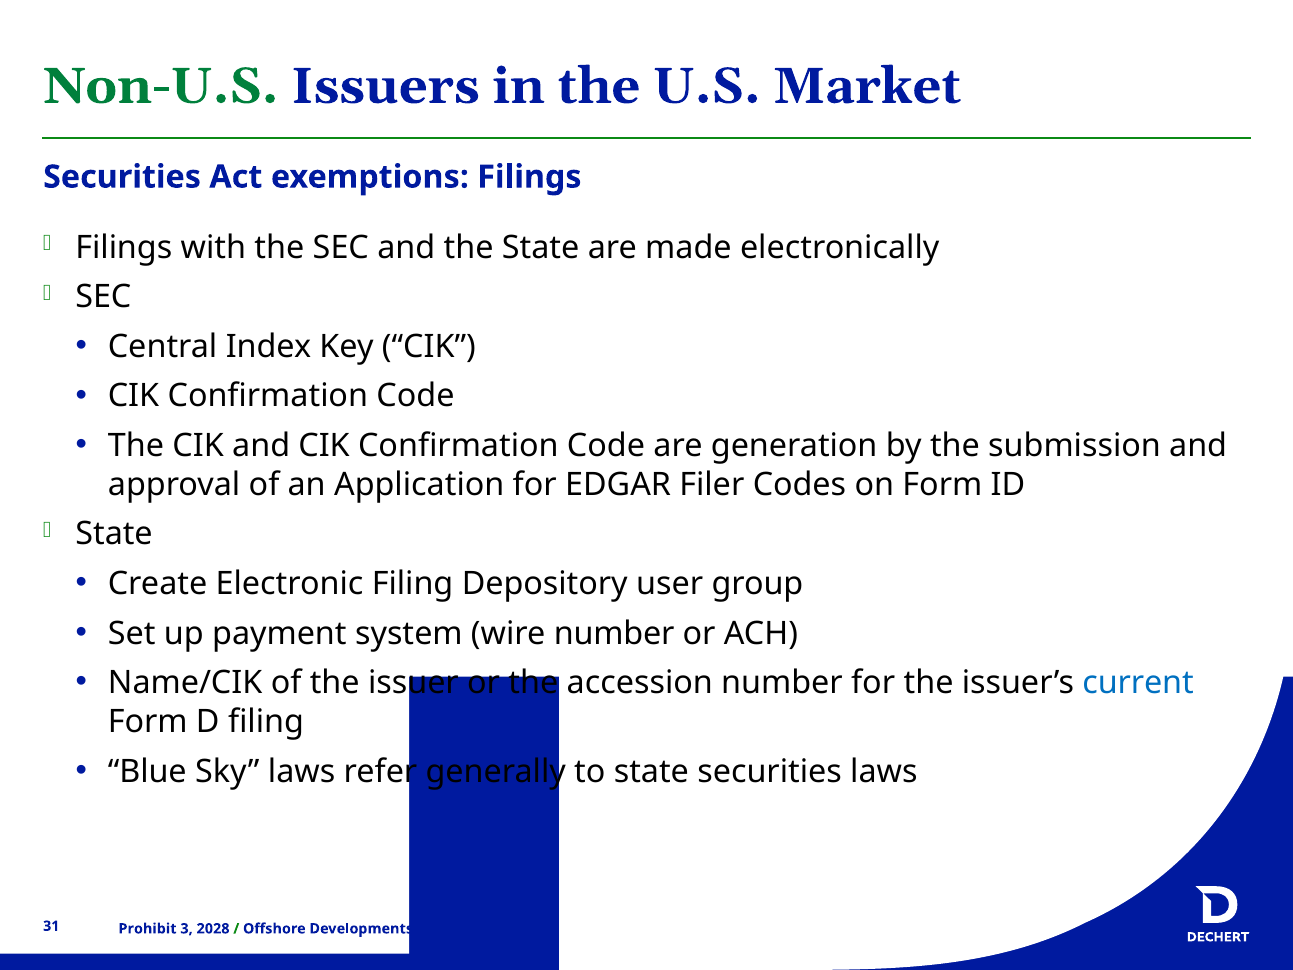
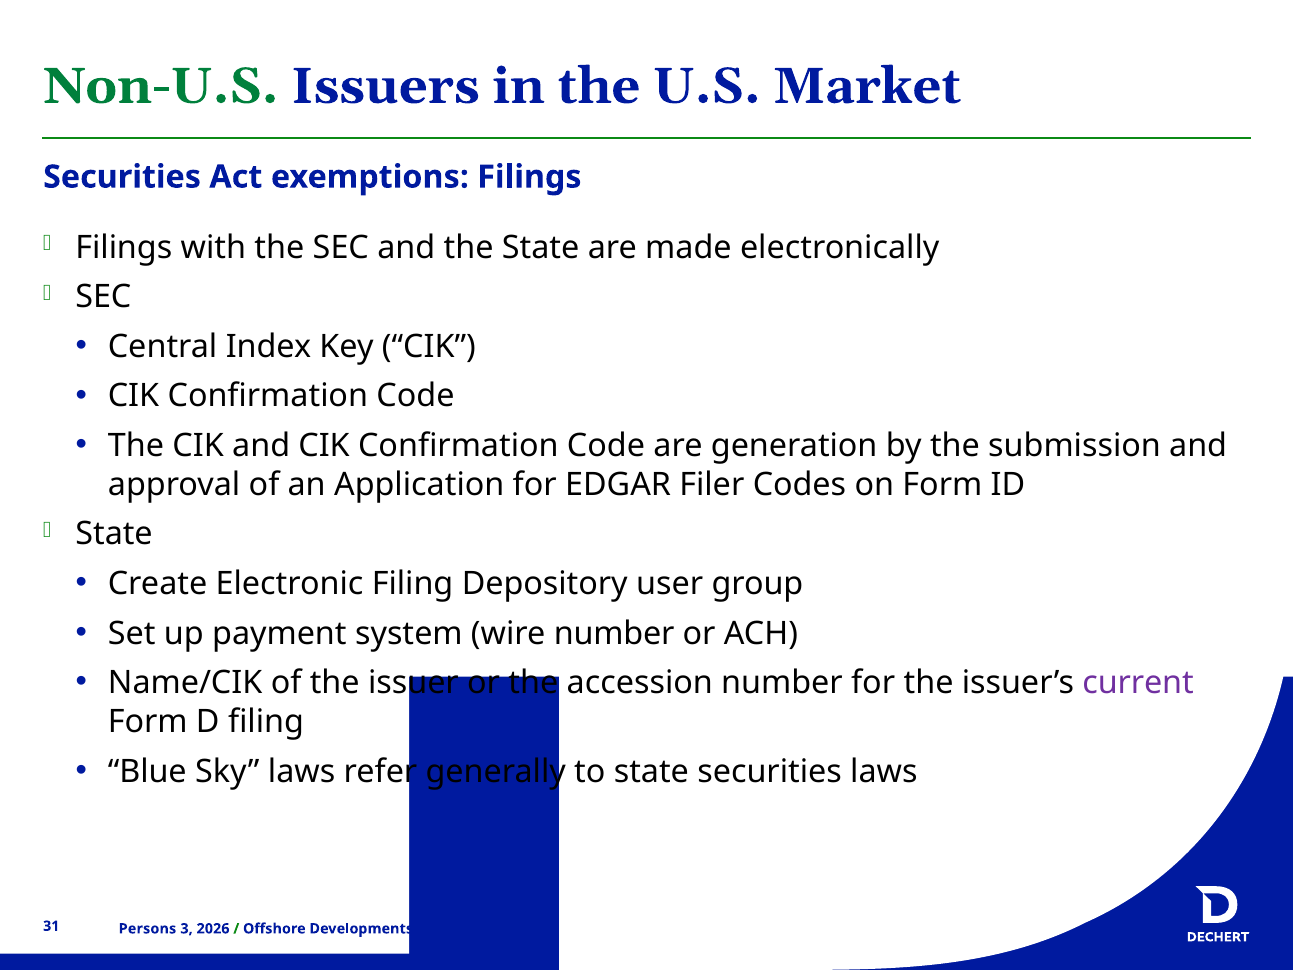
current colour: blue -> purple
Prohibit: Prohibit -> Persons
2028: 2028 -> 2026
